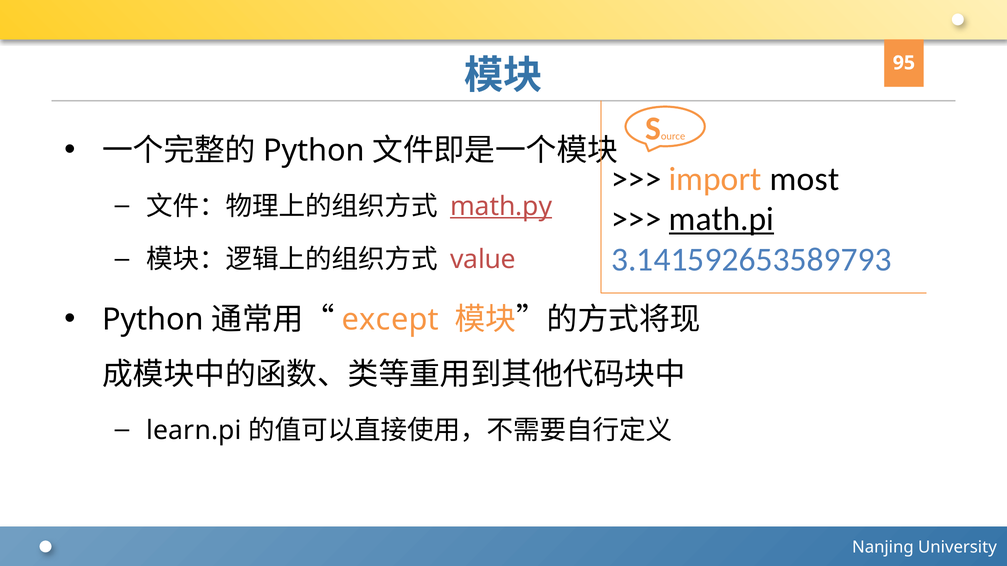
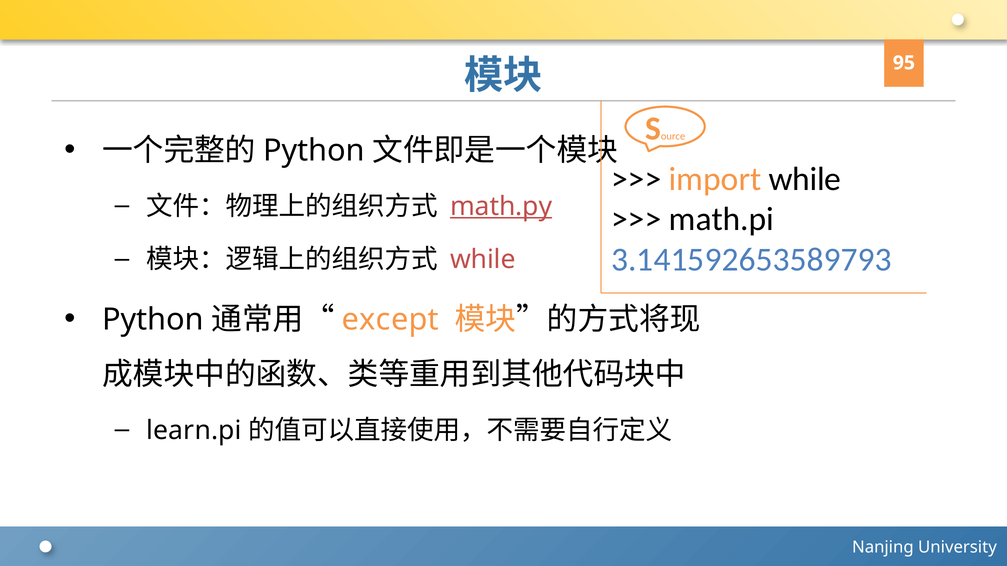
import most: most -> while
math.pi underline: present -> none
value at (483, 260): value -> while
